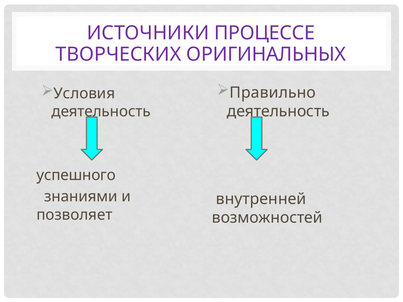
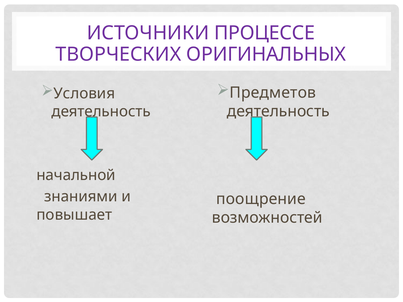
Правильно: Правильно -> Предметов
успешного: успешного -> начальной
внутренней: внутренней -> поощрение
позволяет: позволяет -> повышает
